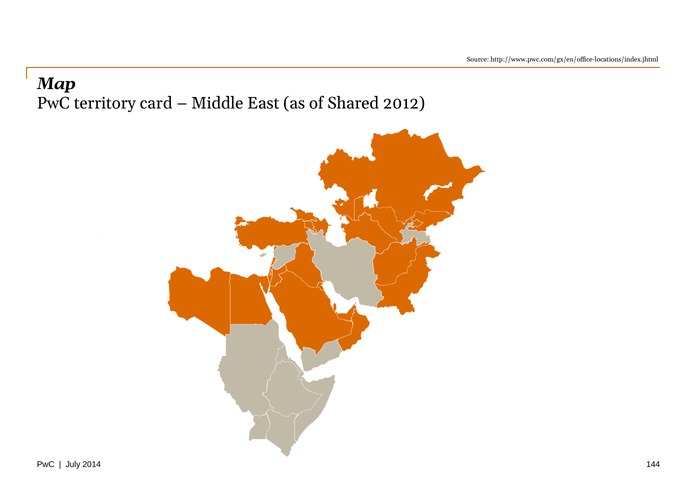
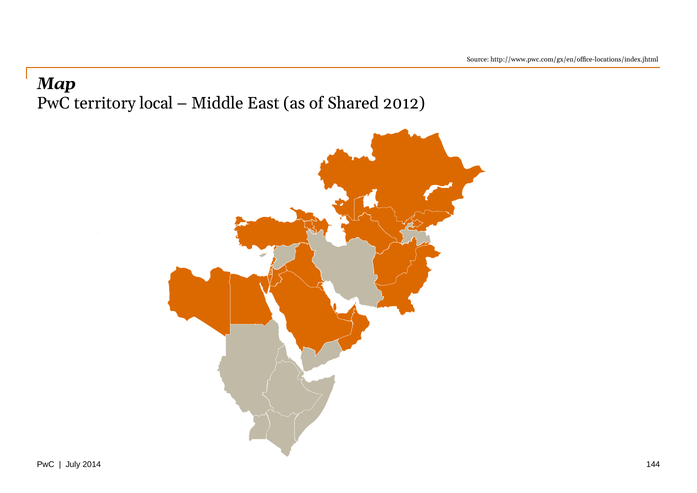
card: card -> local
